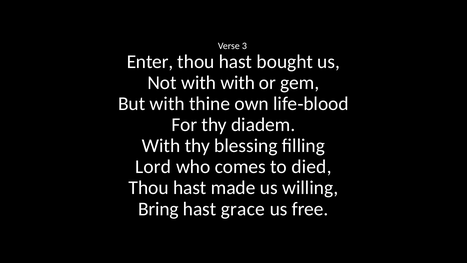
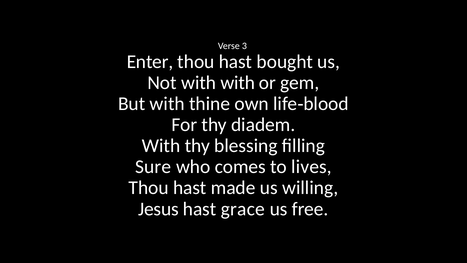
Lord: Lord -> Sure
died: died -> lives
Bring: Bring -> Jesus
